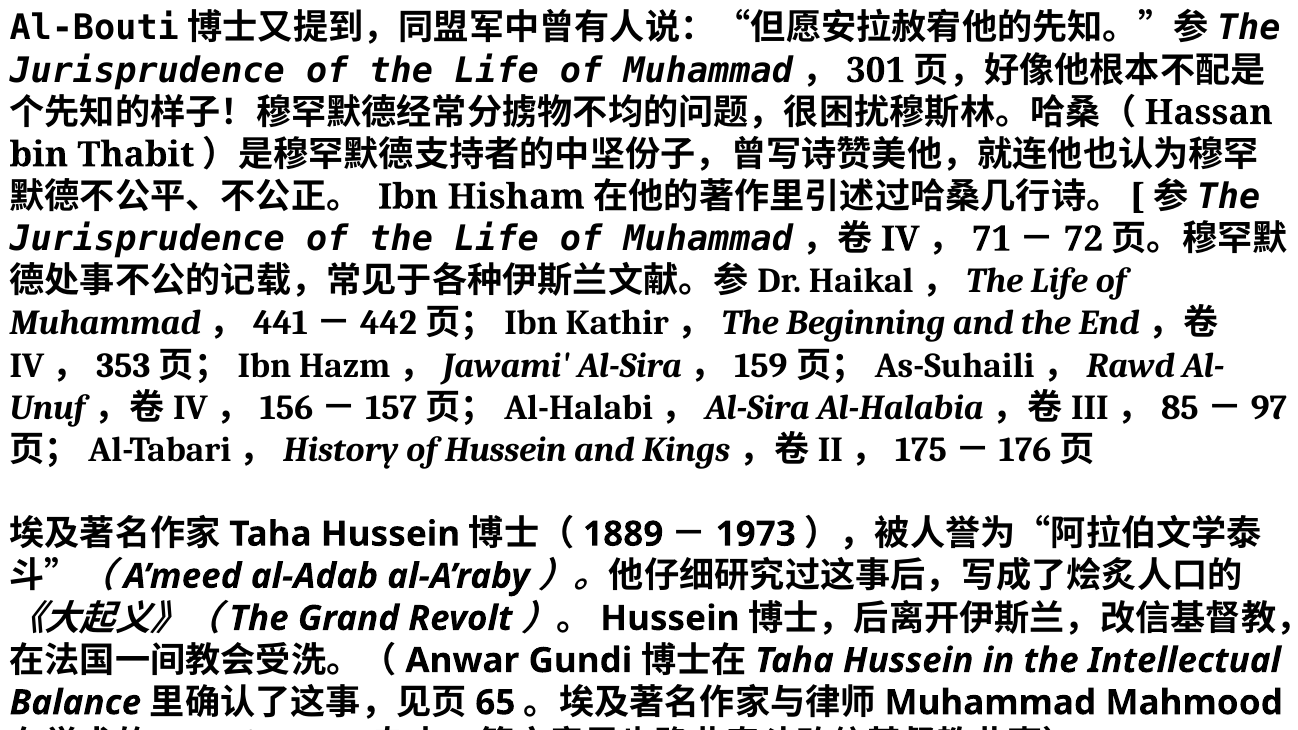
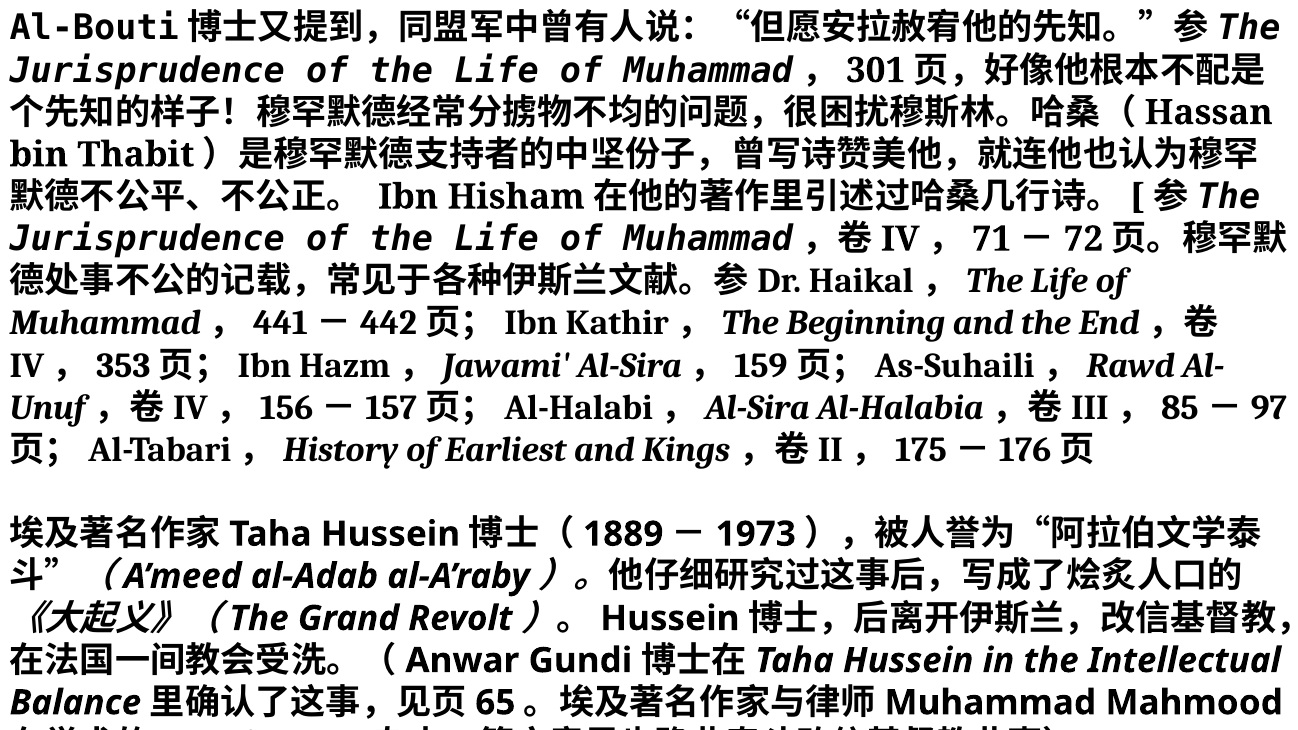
of Hussein: Hussein -> Earliest
